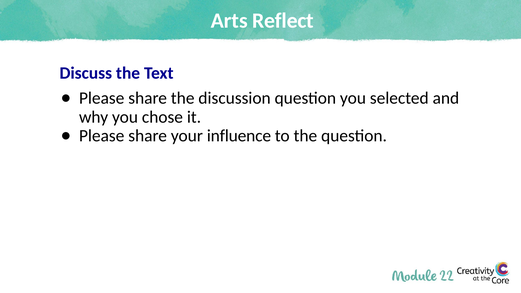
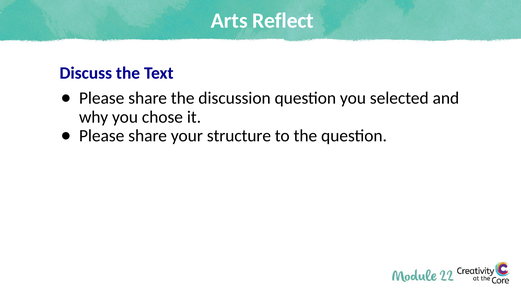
influence: influence -> structure
